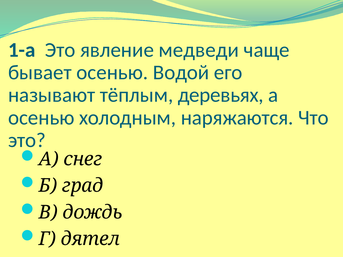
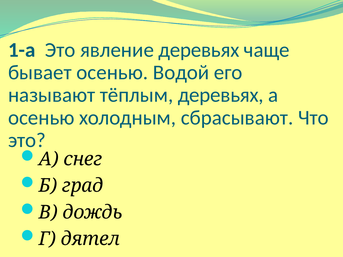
явление медведи: медведи -> деревьях
наряжаются: наряжаются -> сбрасывают
